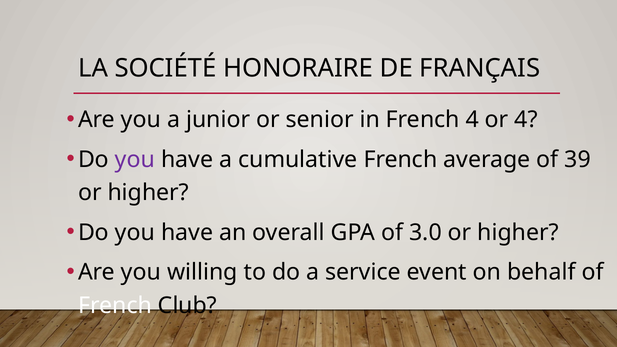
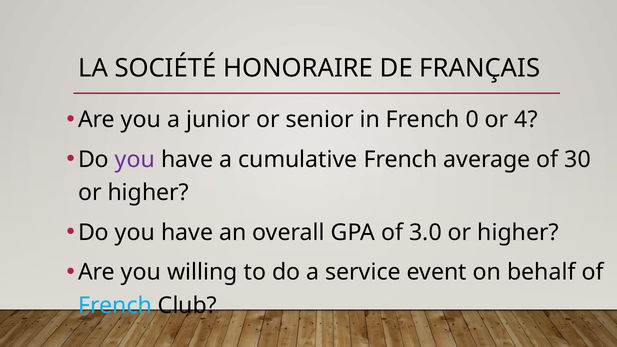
French 4: 4 -> 0
39: 39 -> 30
French at (115, 306) colour: white -> light blue
